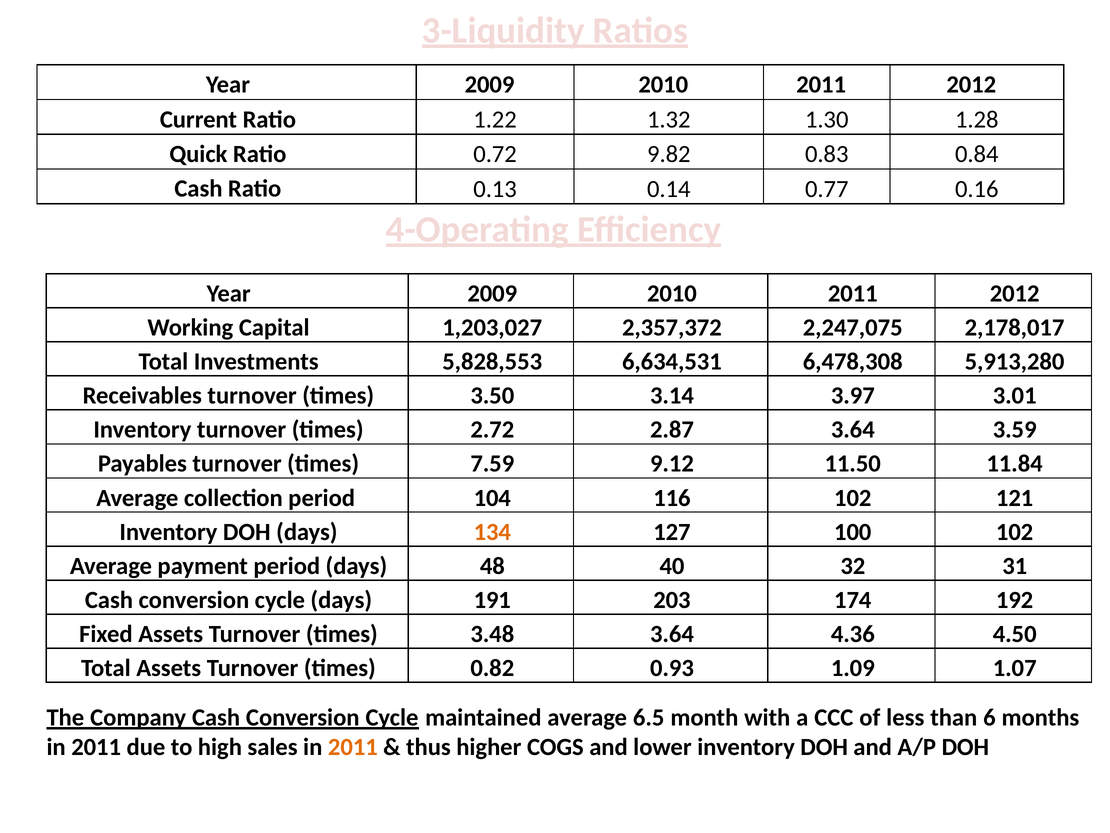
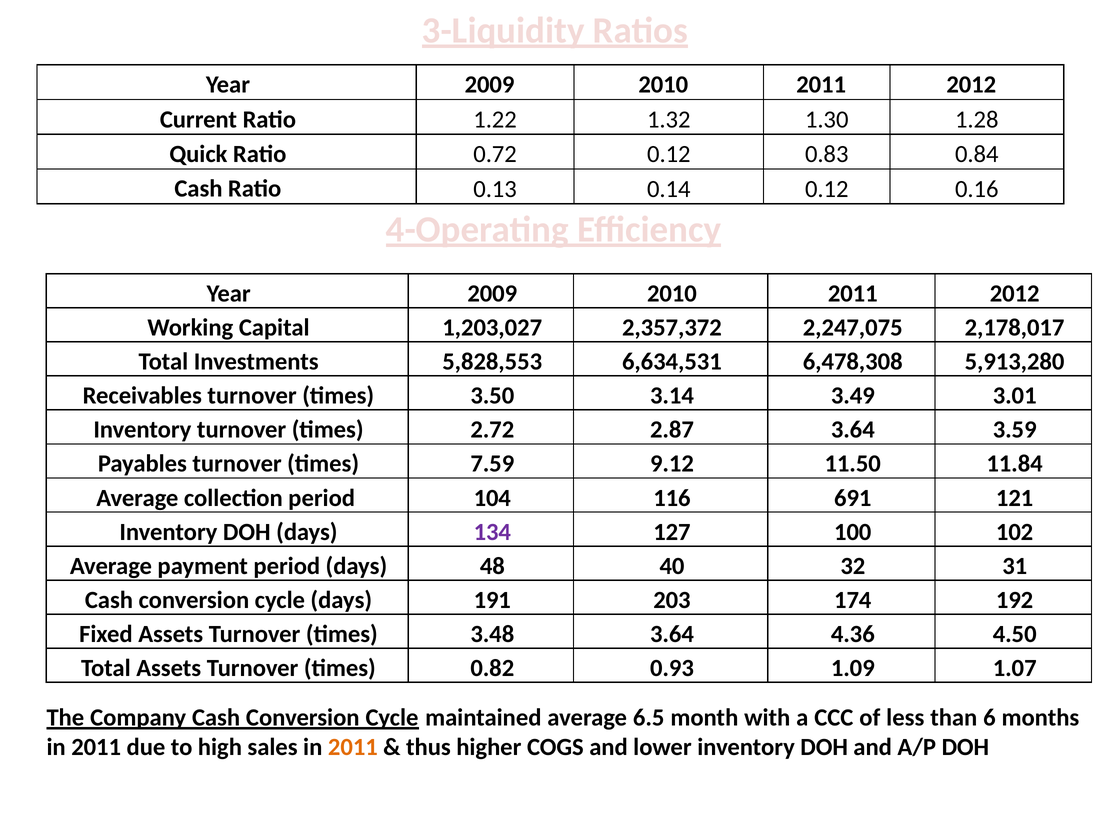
0.72 9.82: 9.82 -> 0.12
0.14 0.77: 0.77 -> 0.12
3.97: 3.97 -> 3.49
116 102: 102 -> 691
134 colour: orange -> purple
